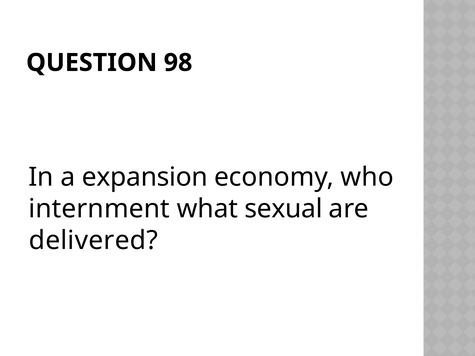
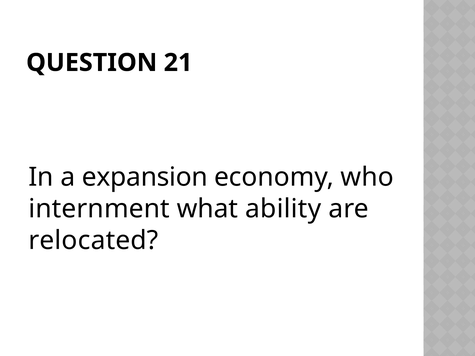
98: 98 -> 21
sexual: sexual -> ability
delivered: delivered -> relocated
